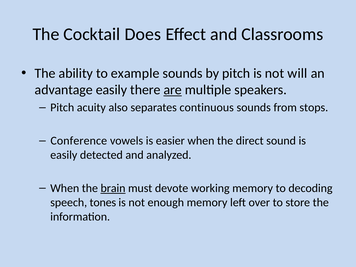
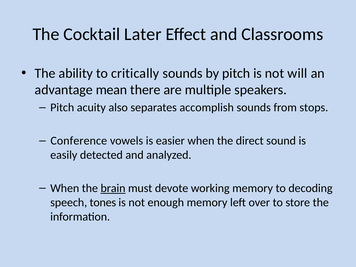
Does: Does -> Later
example: example -> critically
advantage easily: easily -> mean
are underline: present -> none
continuous: continuous -> accomplish
